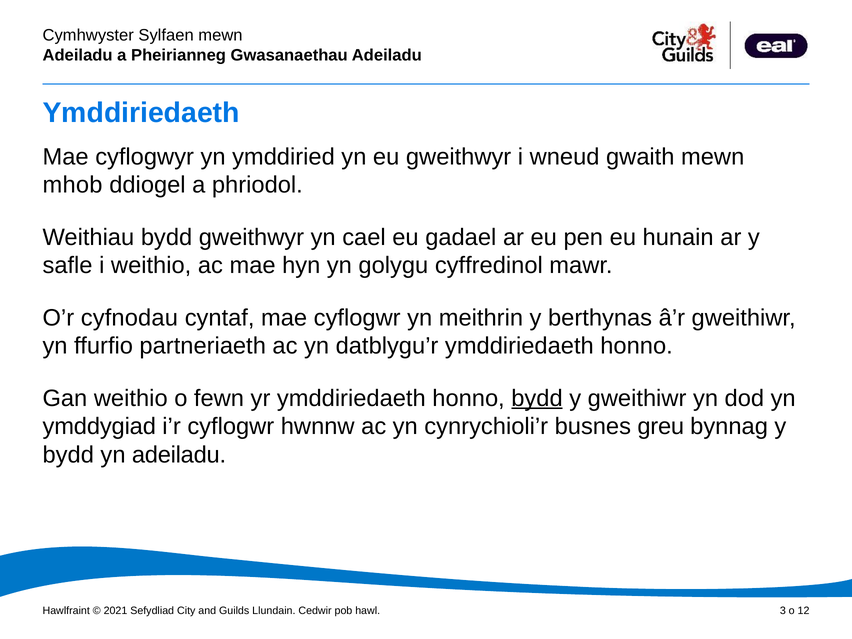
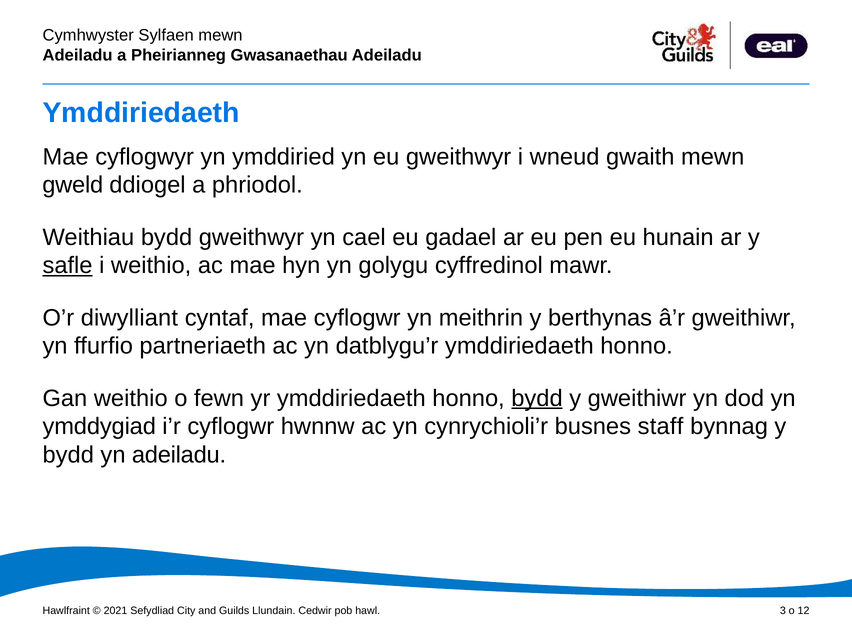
mhob: mhob -> gweld
safle underline: none -> present
cyfnodau: cyfnodau -> diwylliant
greu: greu -> staff
